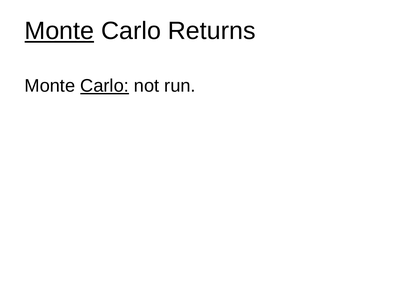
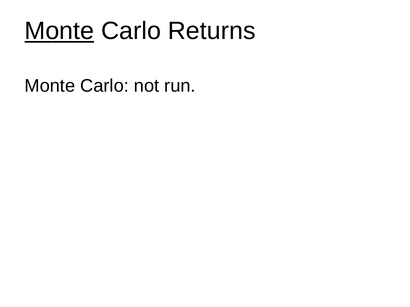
Carlo at (105, 86) underline: present -> none
